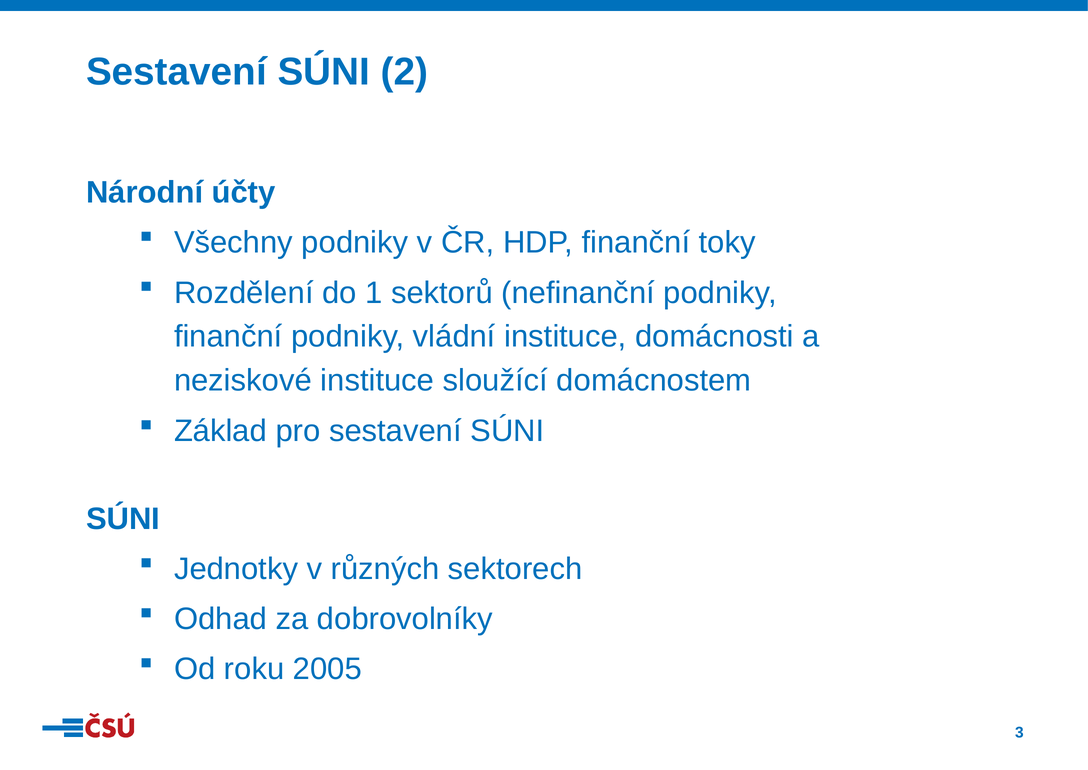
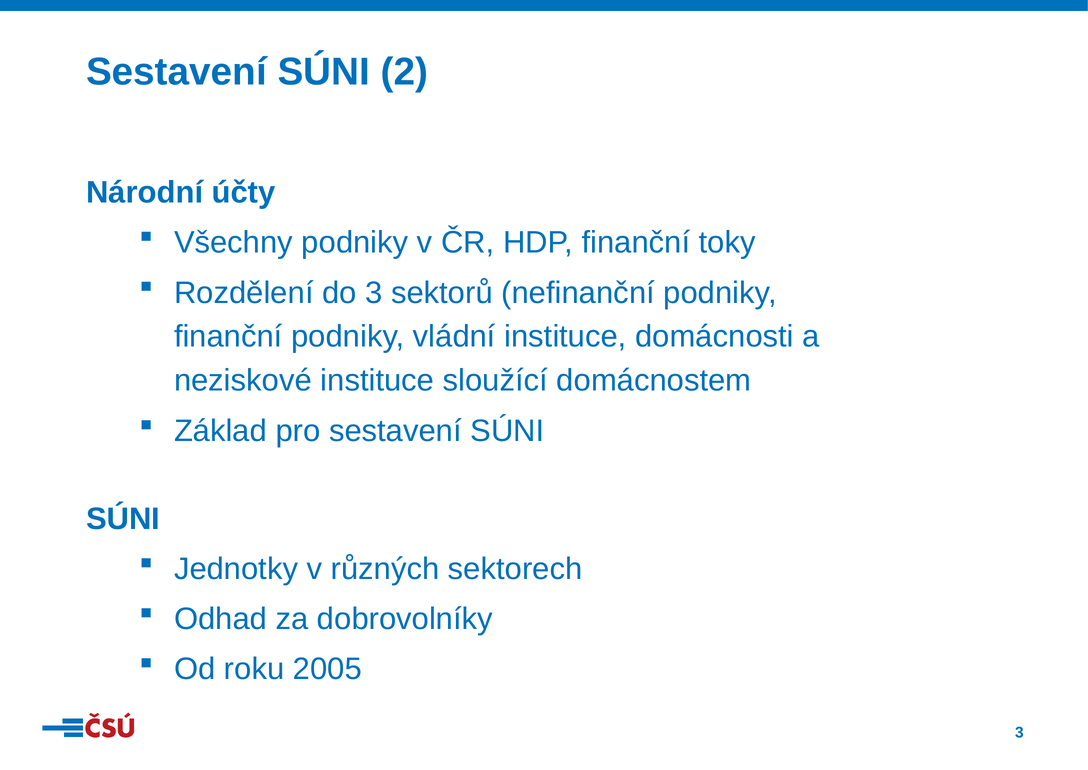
do 1: 1 -> 3
